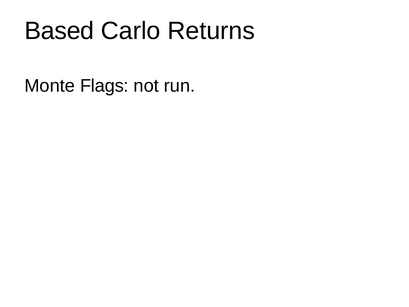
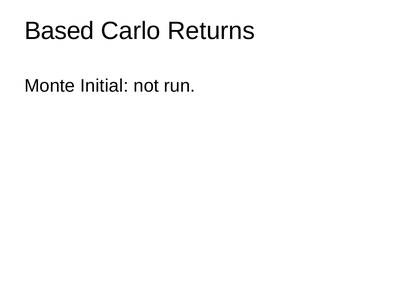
Flags: Flags -> Initial
